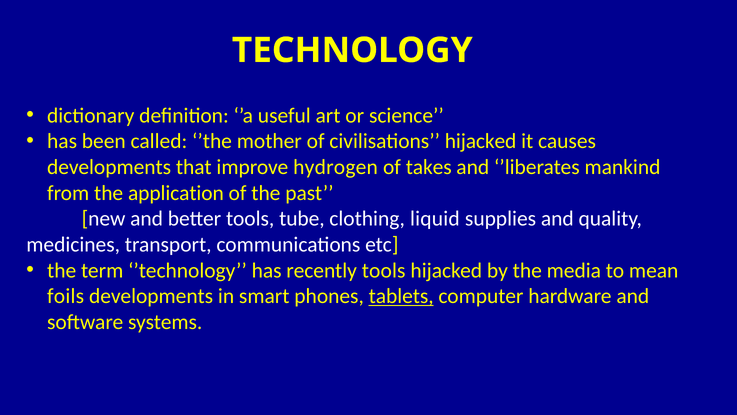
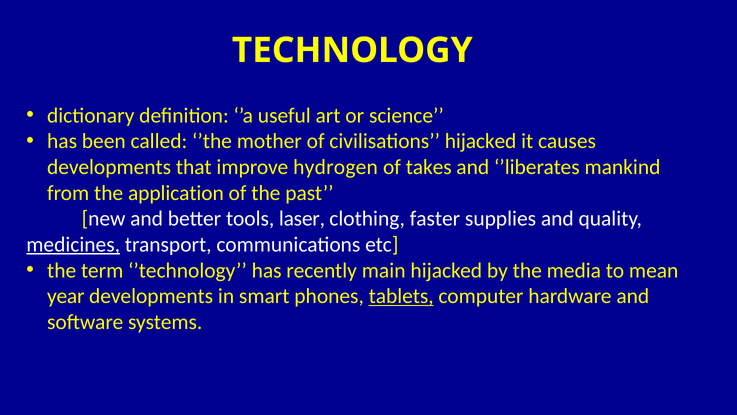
tube: tube -> laser
liquid: liquid -> faster
medicines underline: none -> present
recently tools: tools -> main
foils: foils -> year
